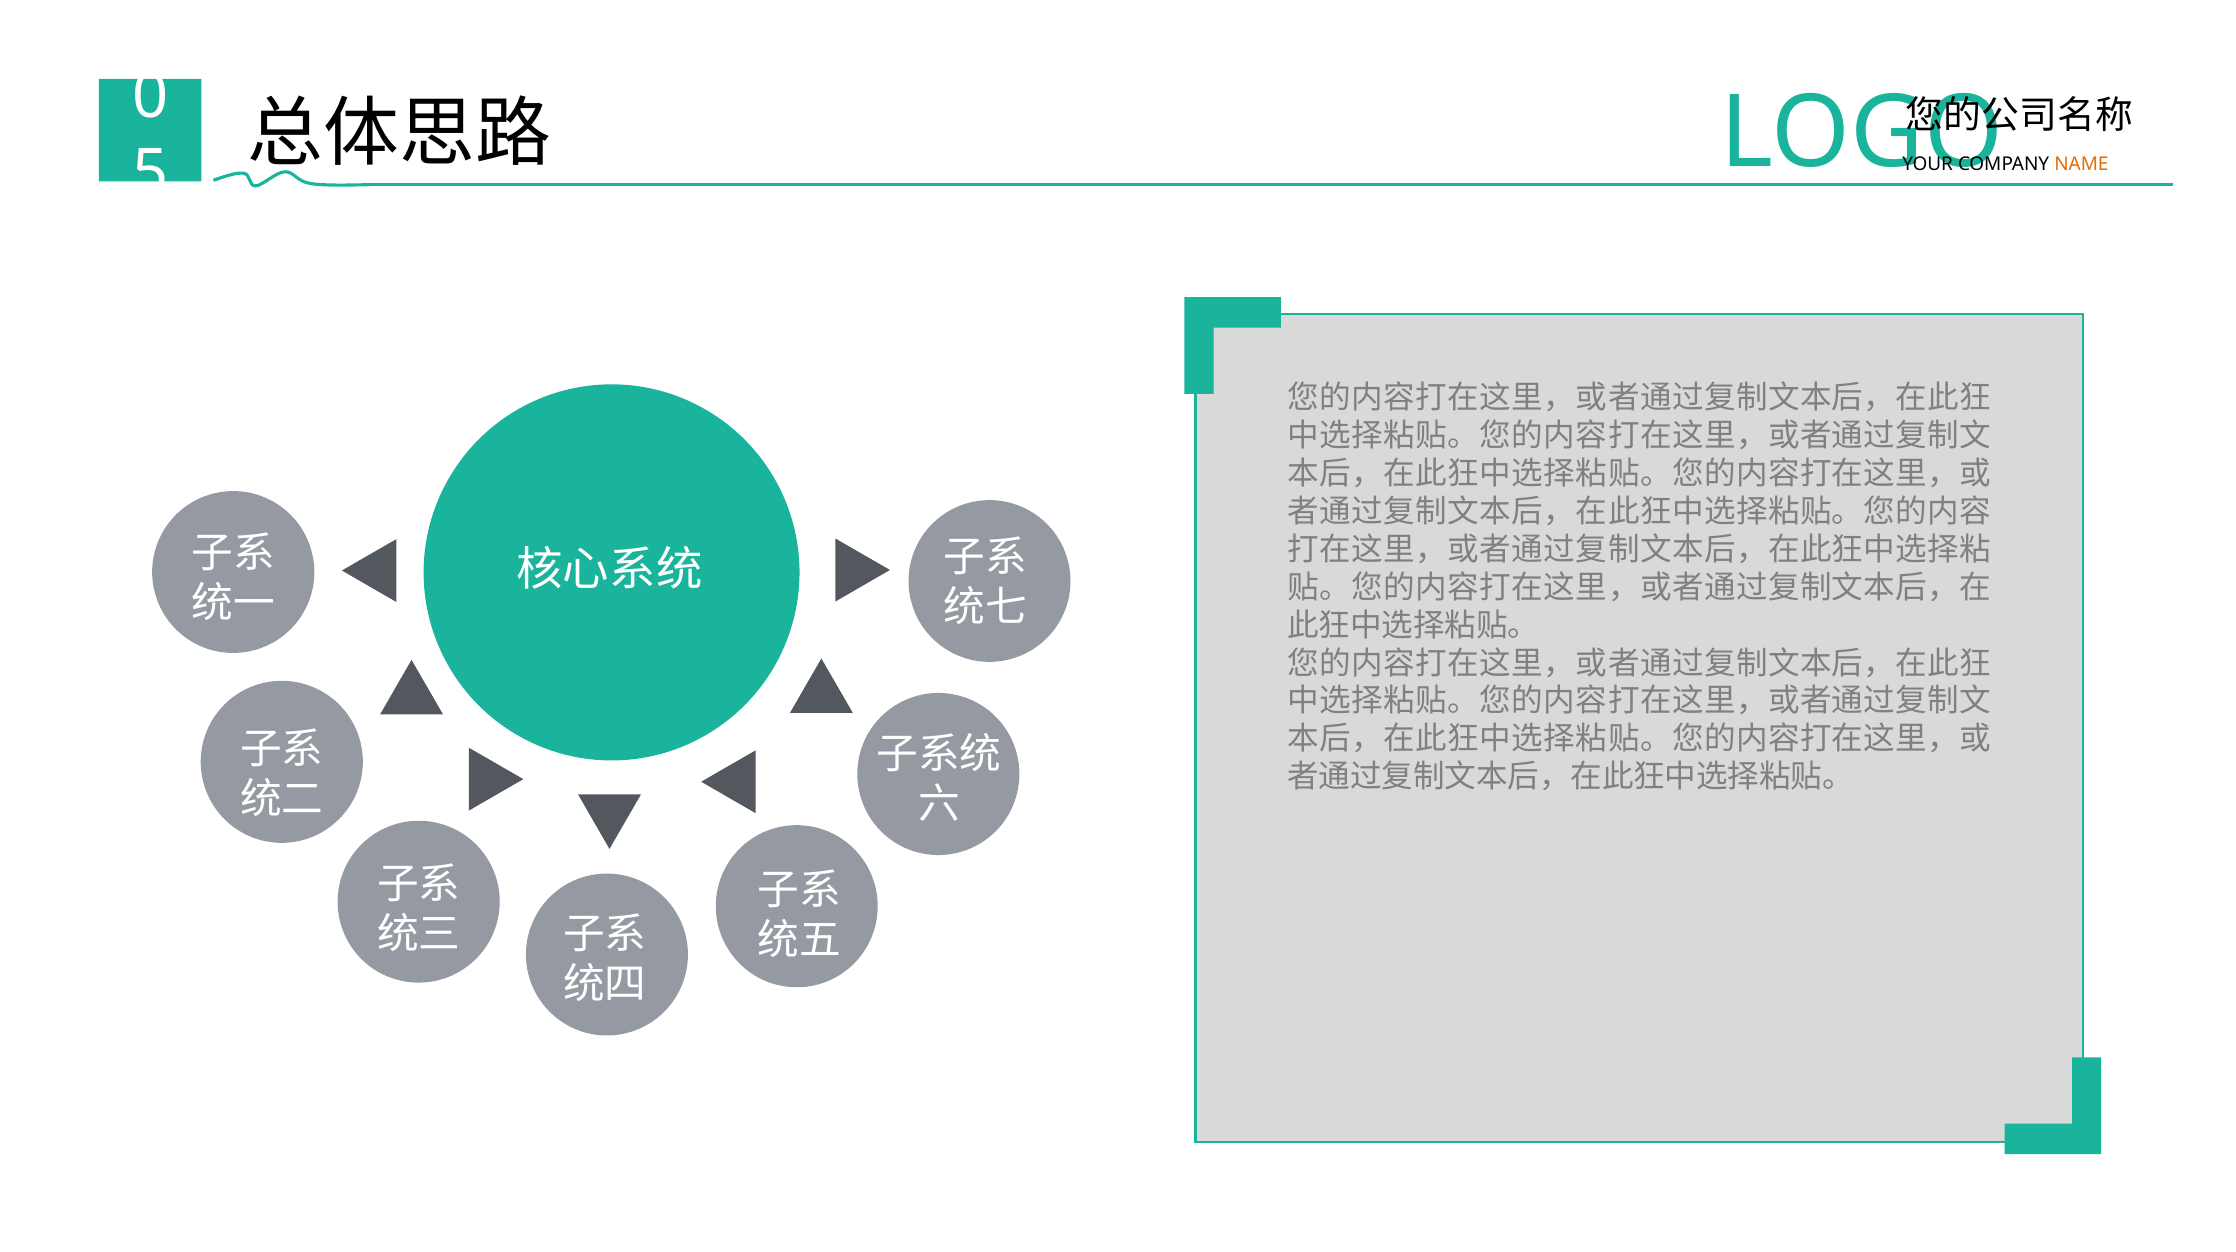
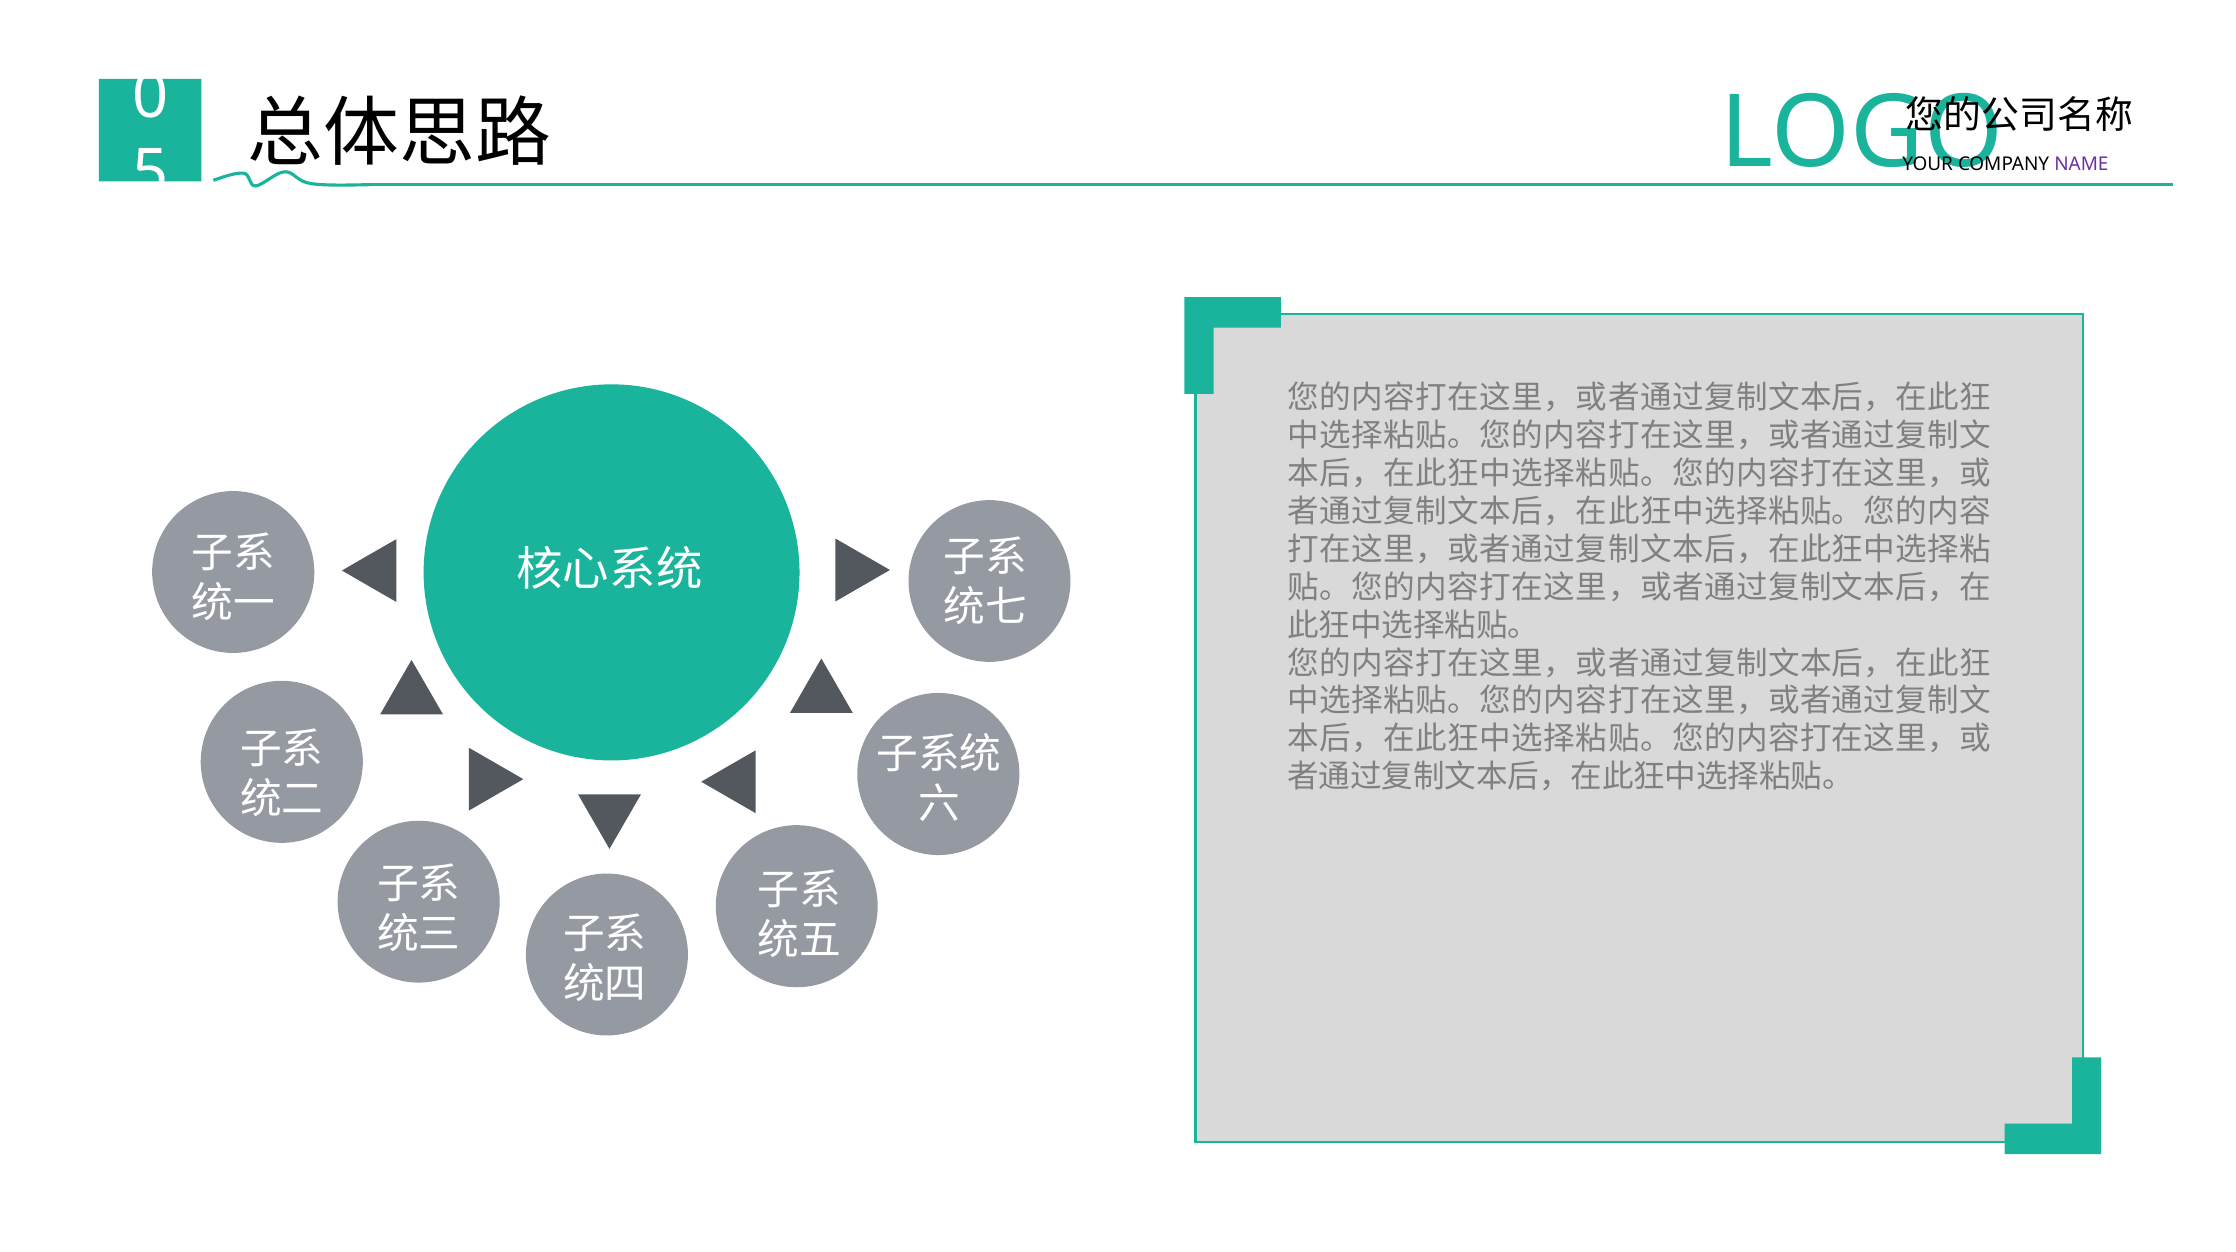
NAME colour: orange -> purple
